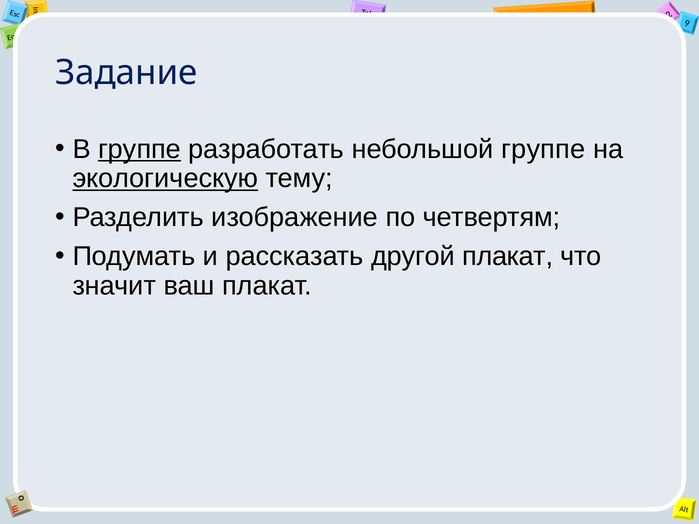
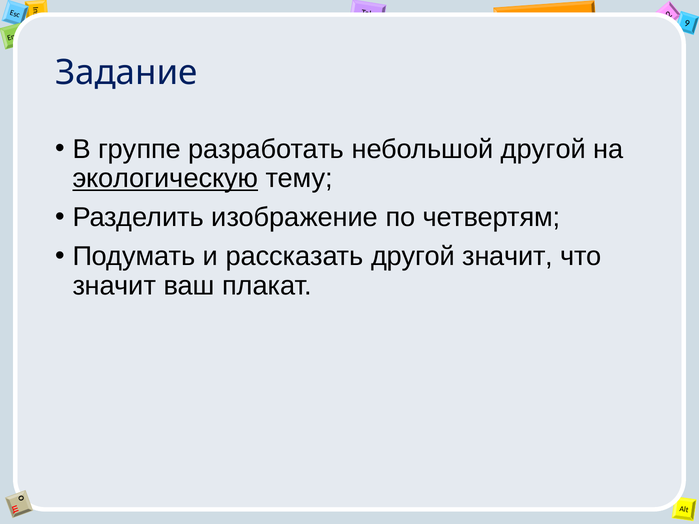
группе at (140, 149) underline: present -> none
небольшой группе: группе -> другой
другой плакат: плакат -> значит
